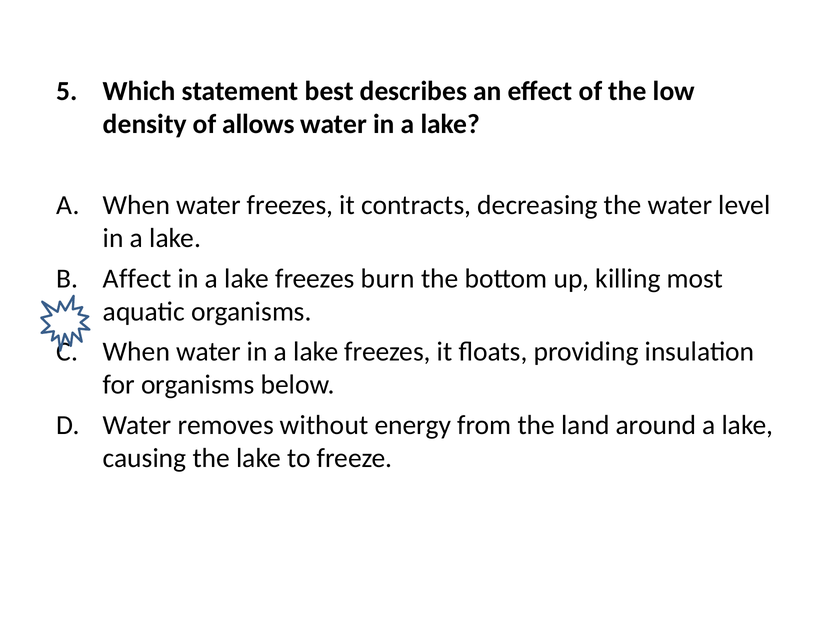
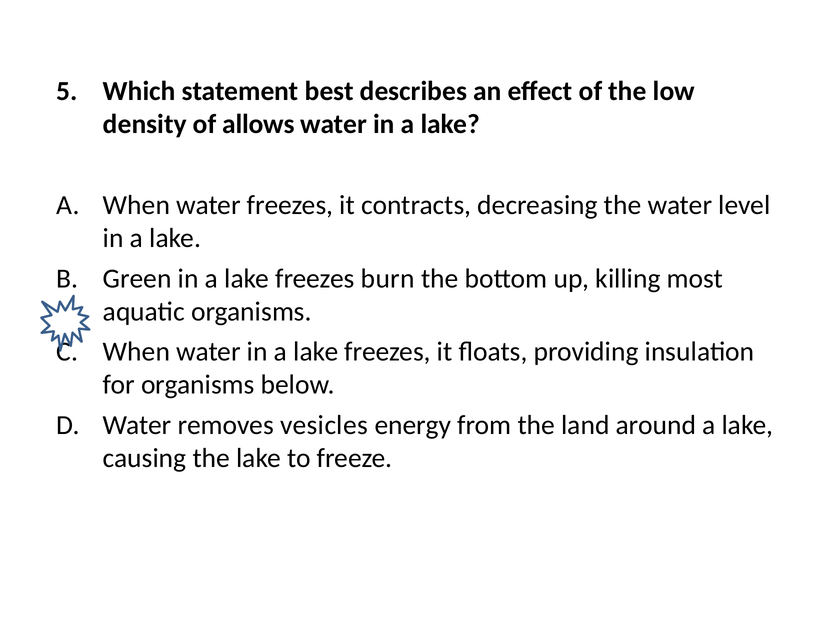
Affect: Affect -> Green
without: without -> vesicles
